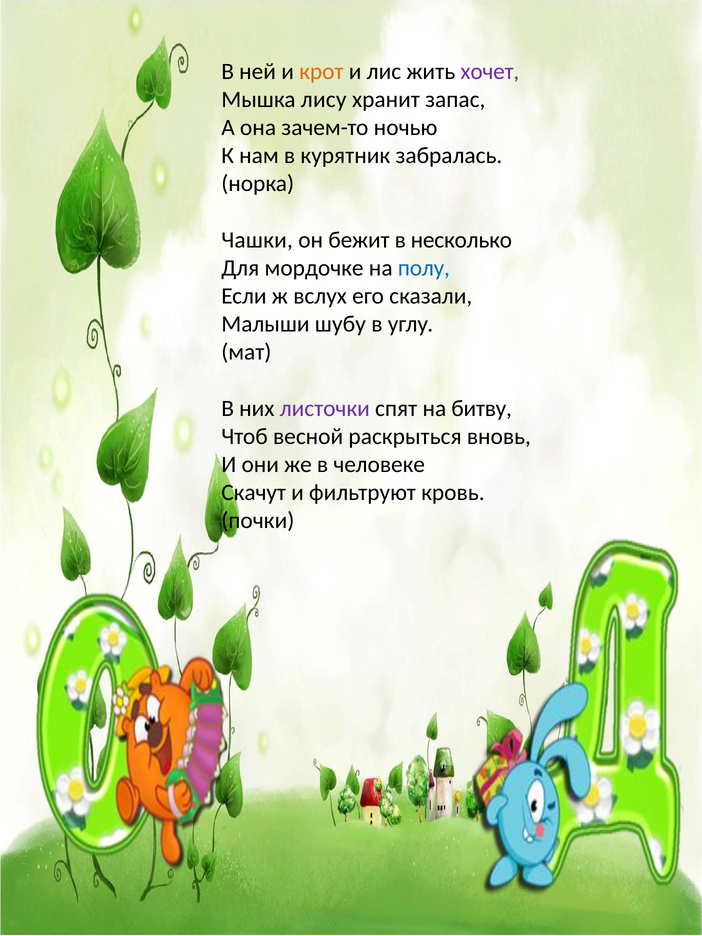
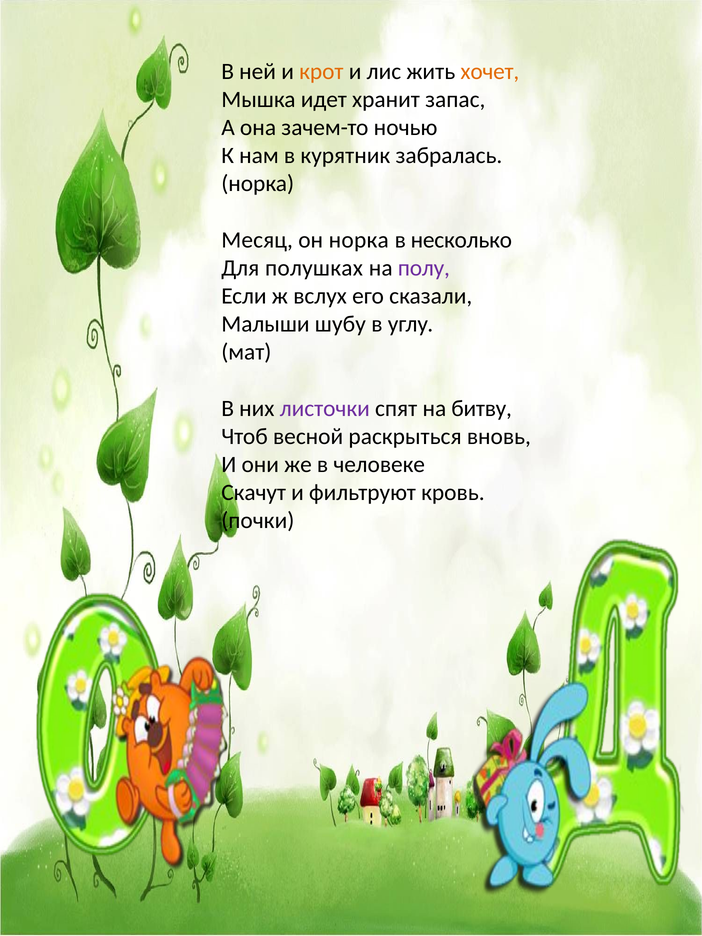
хочет colour: purple -> orange
лису: лису -> идет
Чашки: Чашки -> Месяц
он бежит: бежит -> норка
мордочке: мордочке -> полушках
полу colour: blue -> purple
